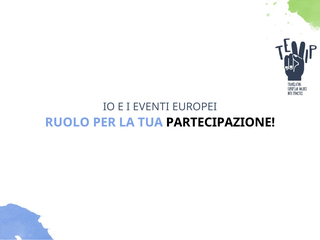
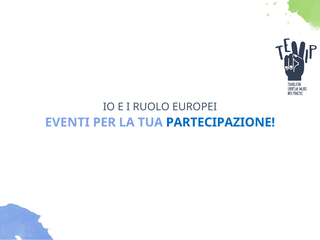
EVENTI: EVENTI -> RUOLO
RUOLO: RUOLO -> EVENTI
PARTECIPAZIONE colour: black -> blue
